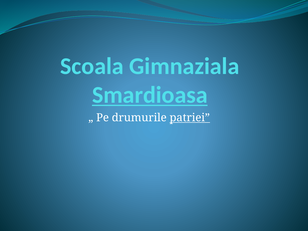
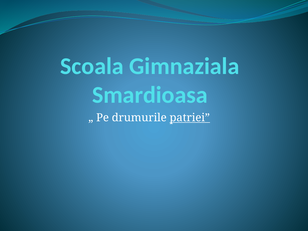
Smardioasa underline: present -> none
